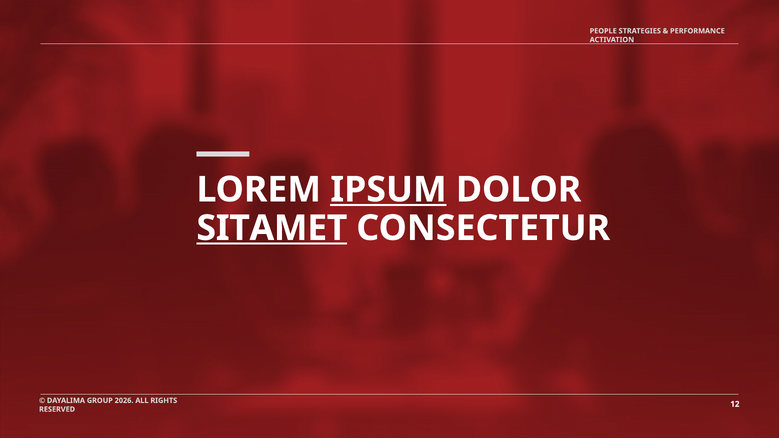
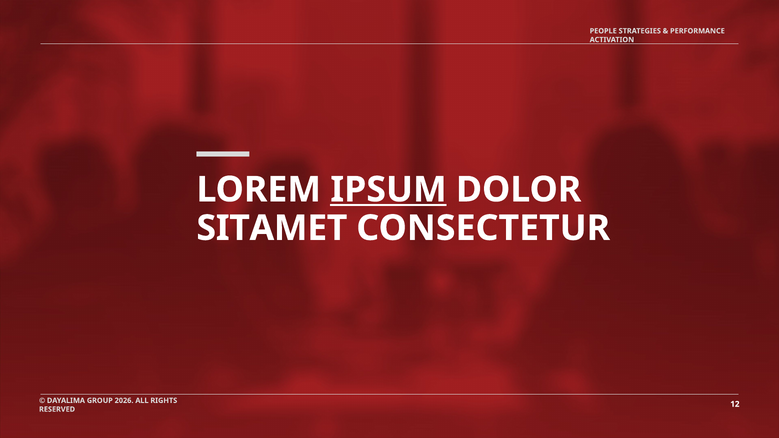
SITAMET underline: present -> none
